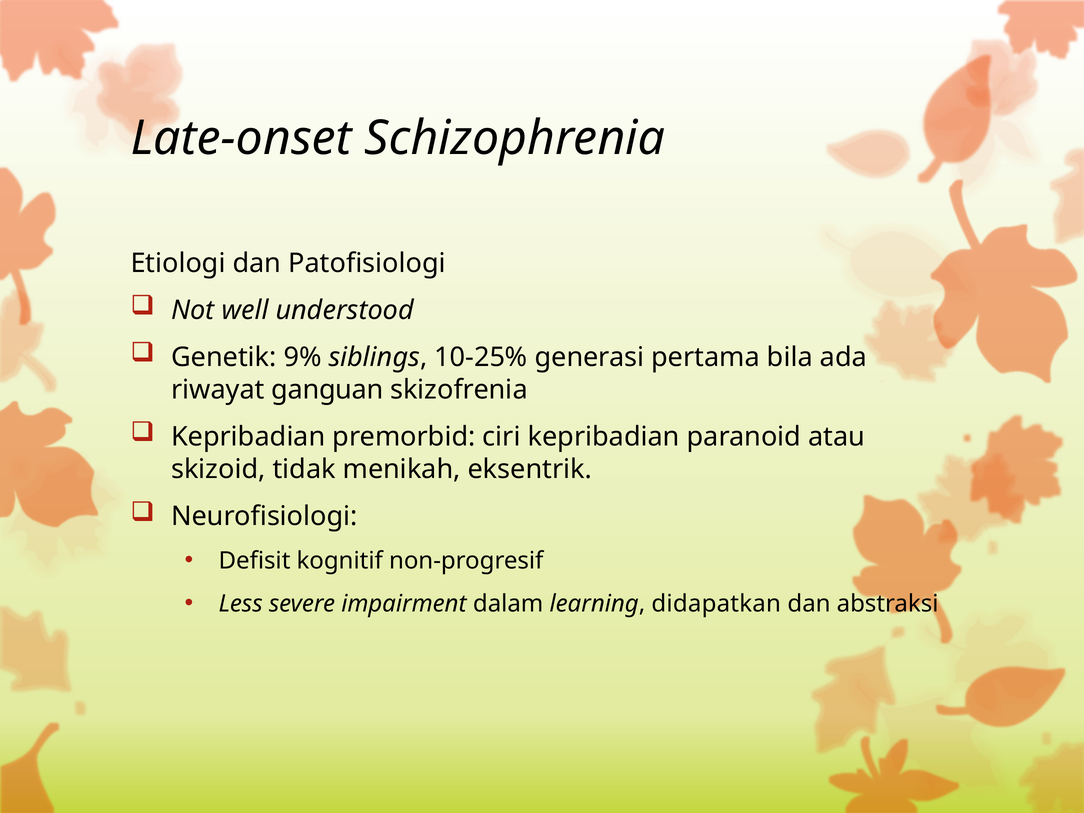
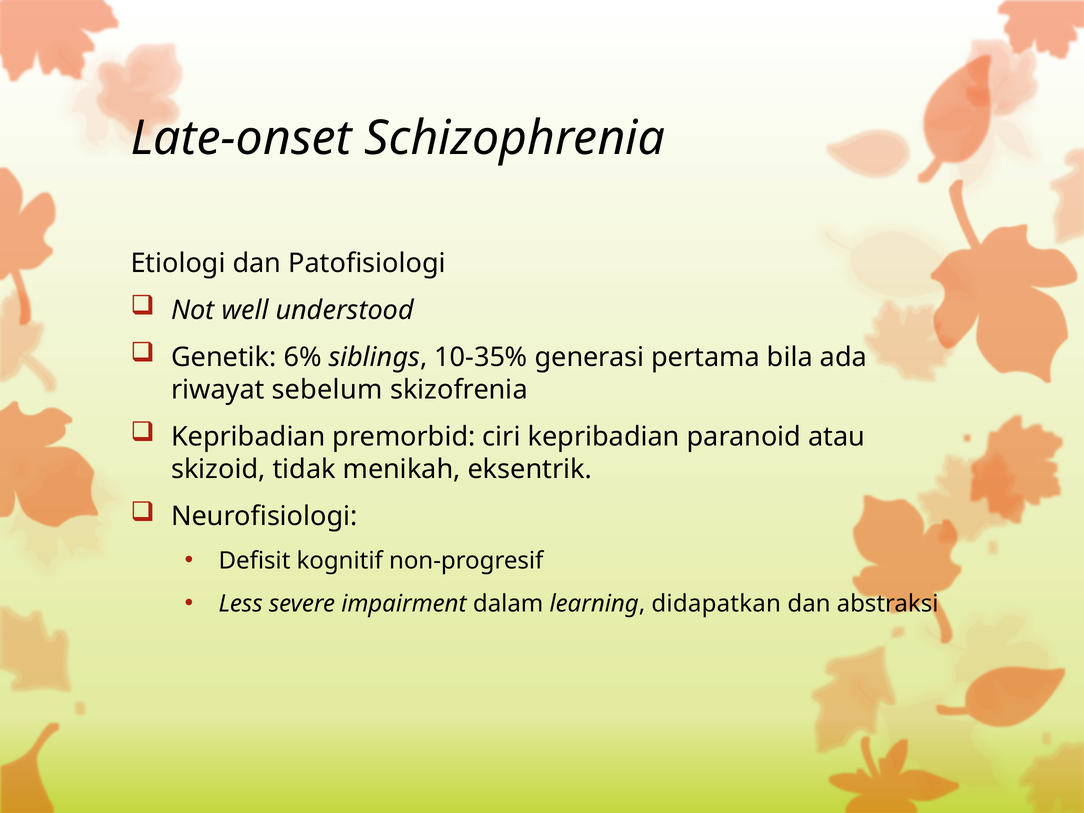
9%: 9% -> 6%
10-25%: 10-25% -> 10-35%
ganguan: ganguan -> sebelum
